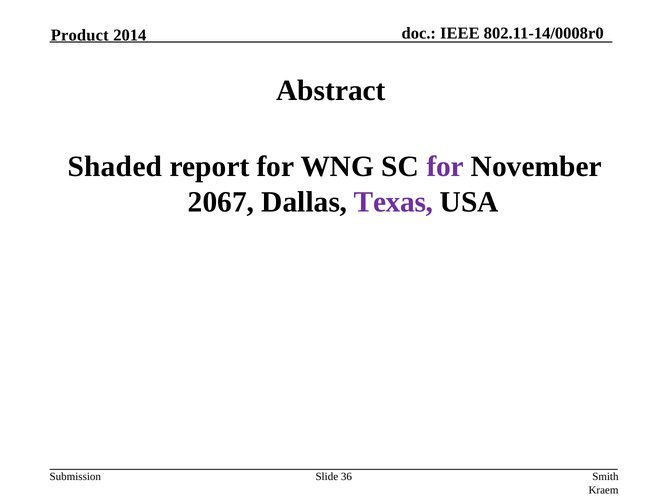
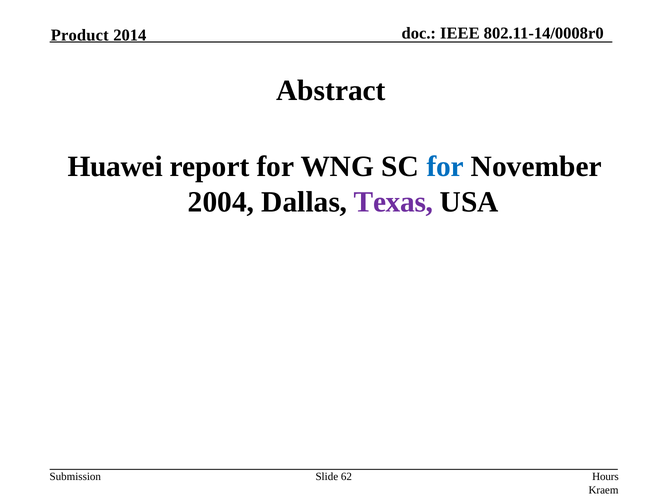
Shaded: Shaded -> Huawei
for at (445, 166) colour: purple -> blue
2067: 2067 -> 2004
36: 36 -> 62
Smith: Smith -> Hours
